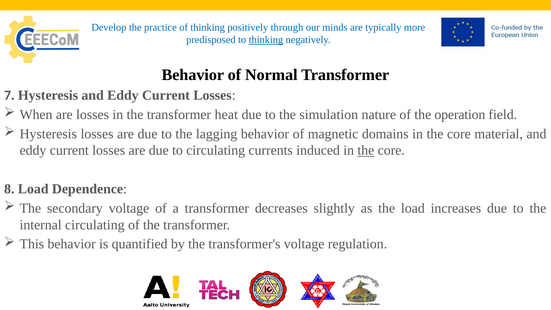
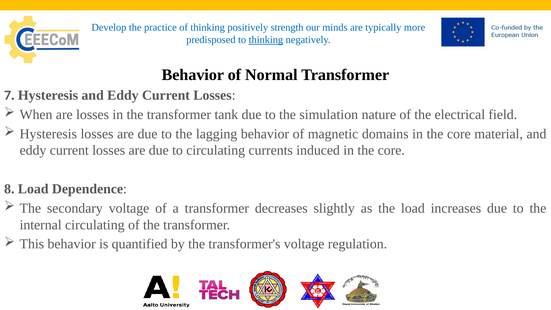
through: through -> strength
heat: heat -> tank
operation: operation -> electrical
the at (366, 150) underline: present -> none
